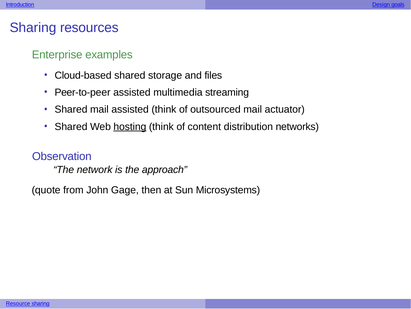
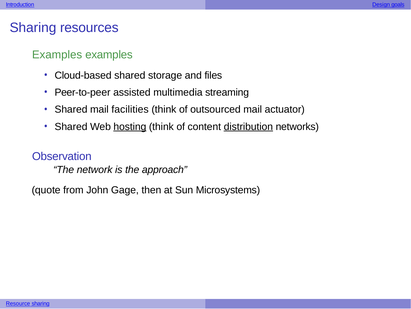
Enterprise at (57, 55): Enterprise -> Examples
mail assisted: assisted -> facilities
distribution underline: none -> present
